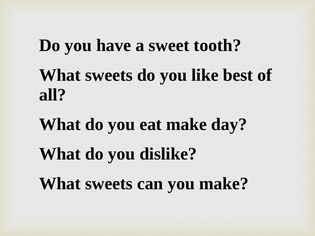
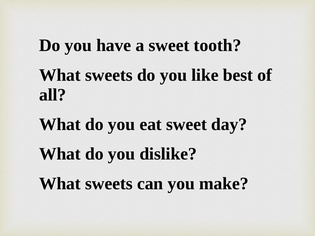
eat make: make -> sweet
